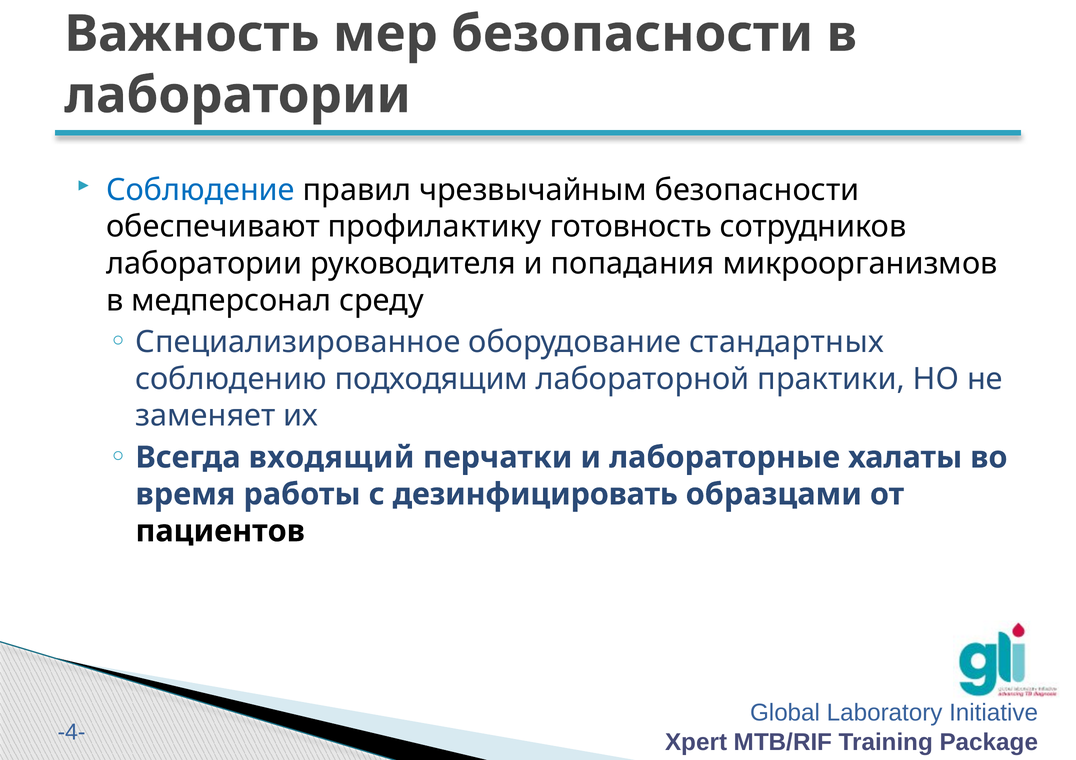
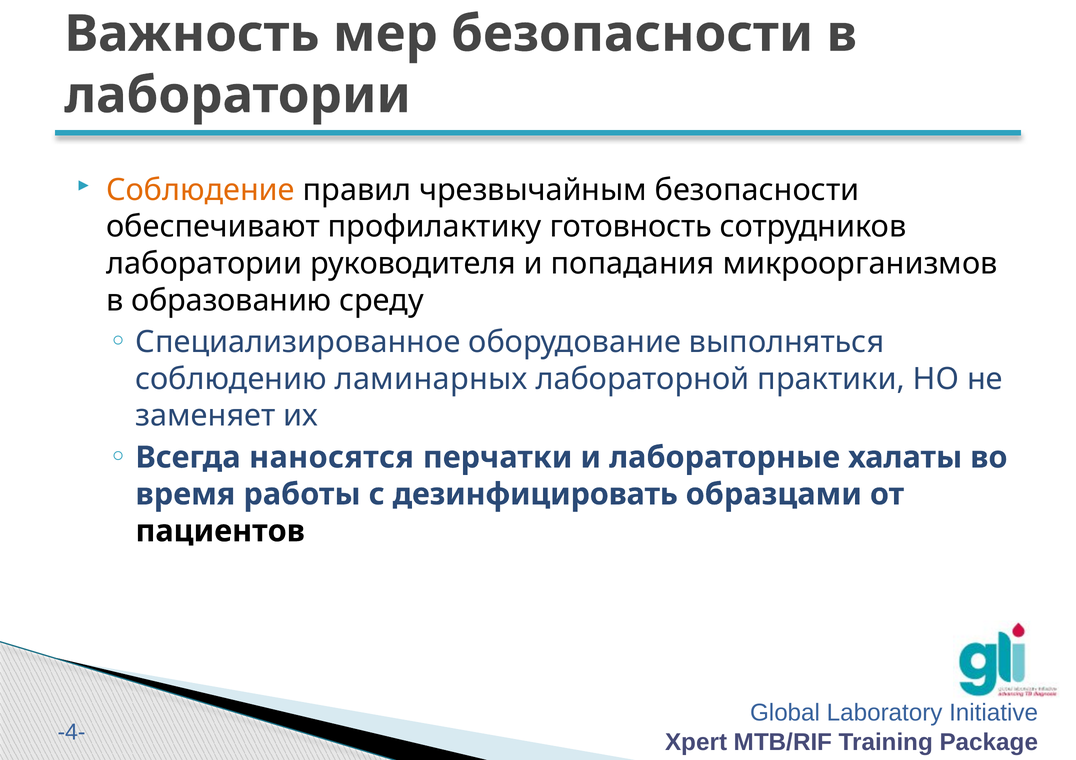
Соблюдение colour: blue -> orange
медперсонал: медперсонал -> образованию
стандартных: стандартных -> выполняться
подходящим: подходящим -> ламинарных
входящий: входящий -> наносятся
